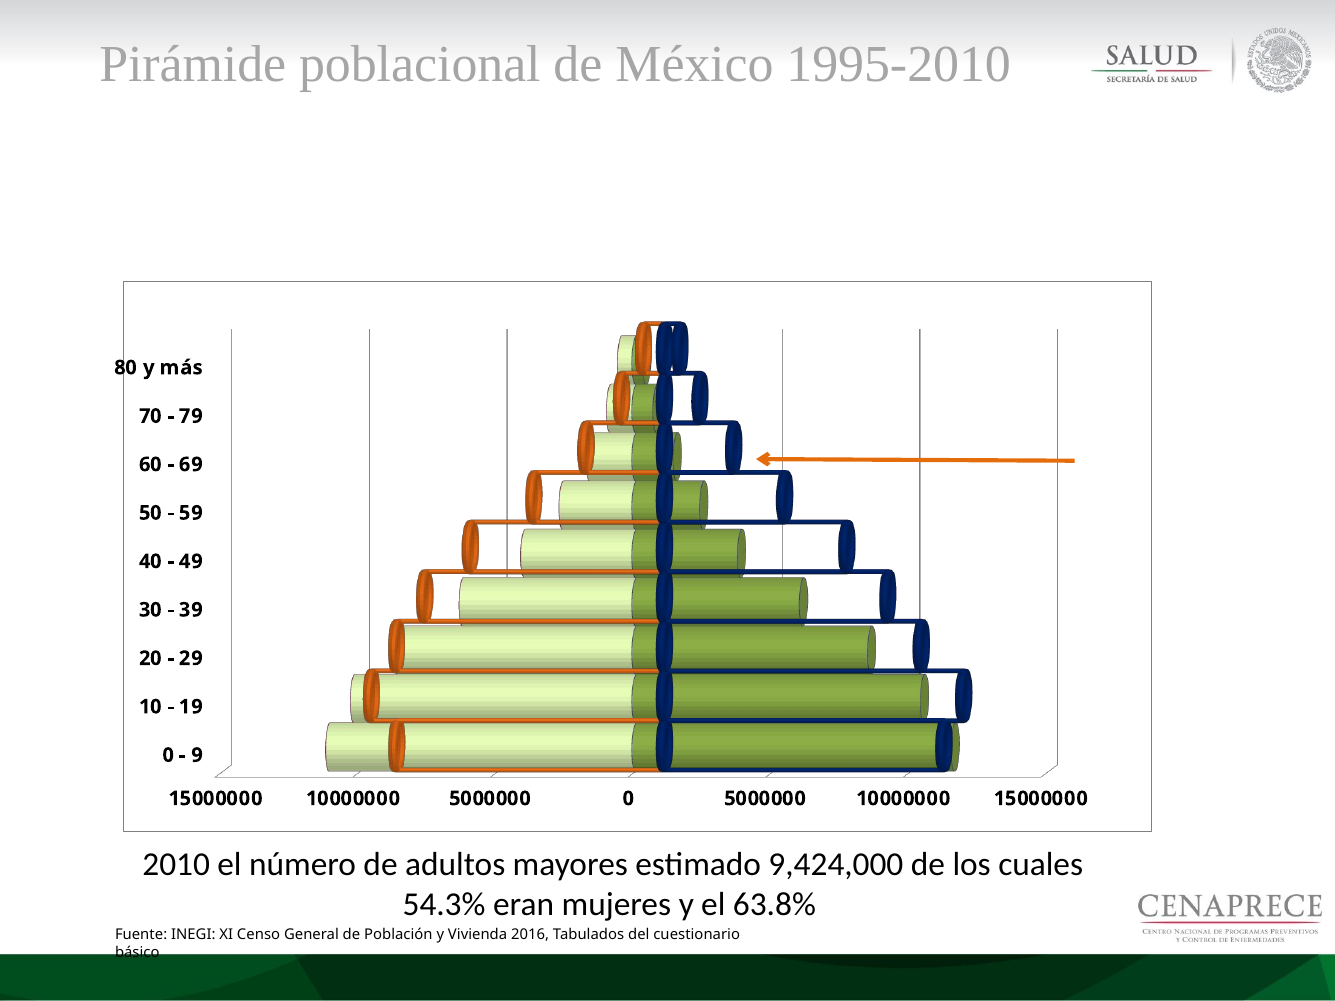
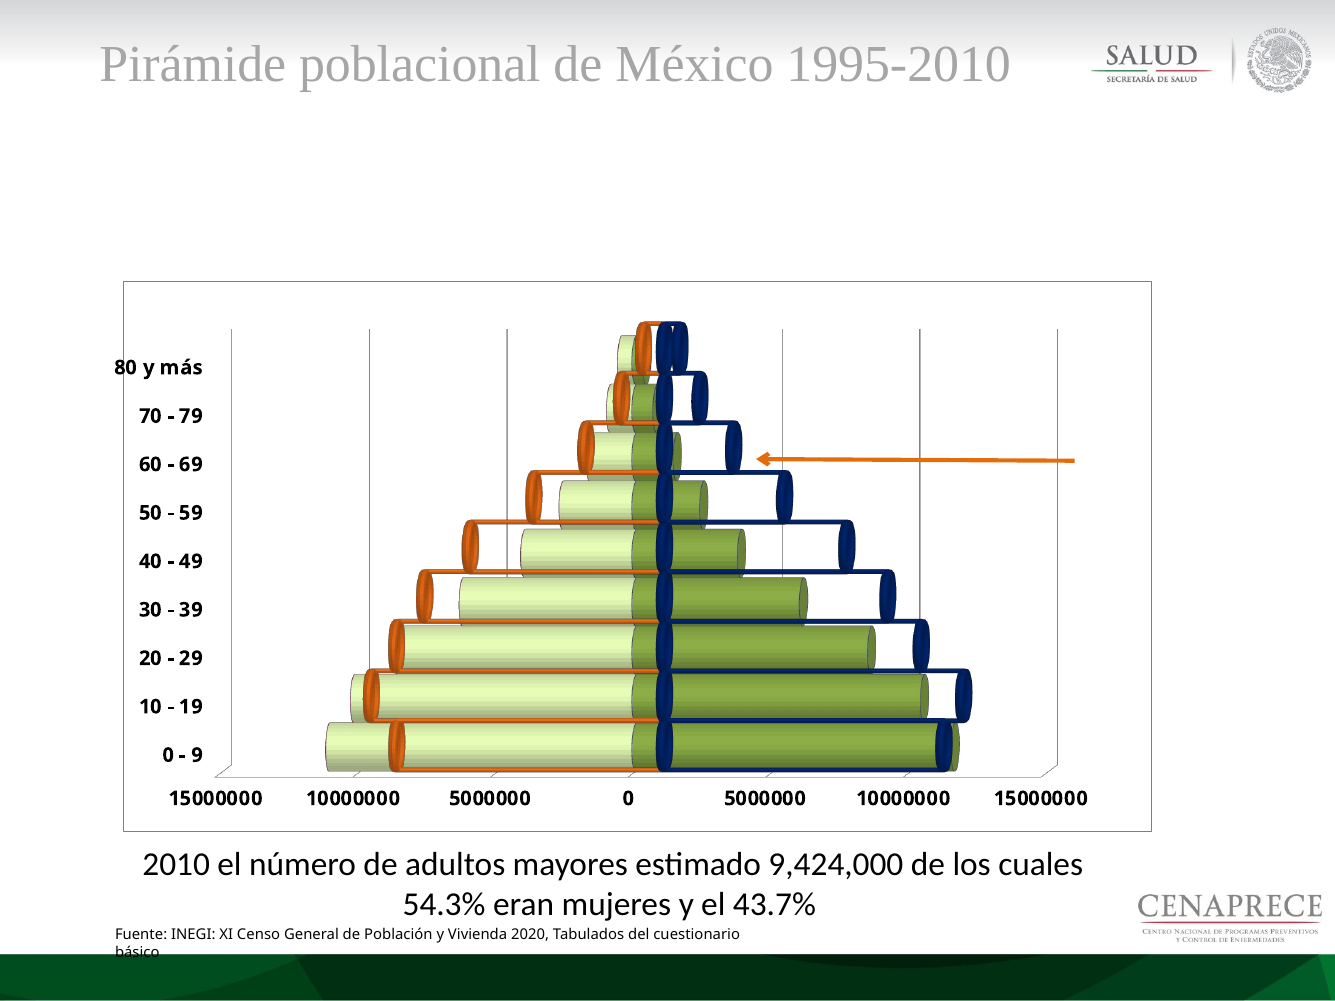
63.8%: 63.8% -> 43.7%
2016: 2016 -> 2020
